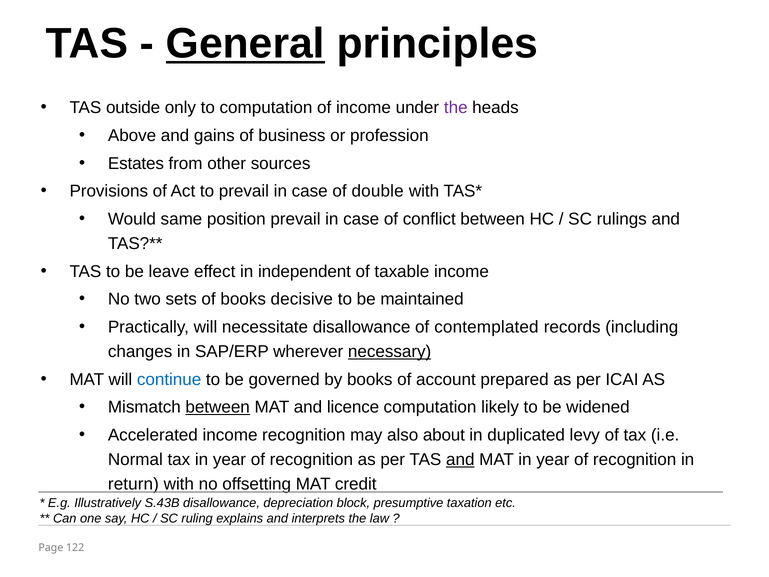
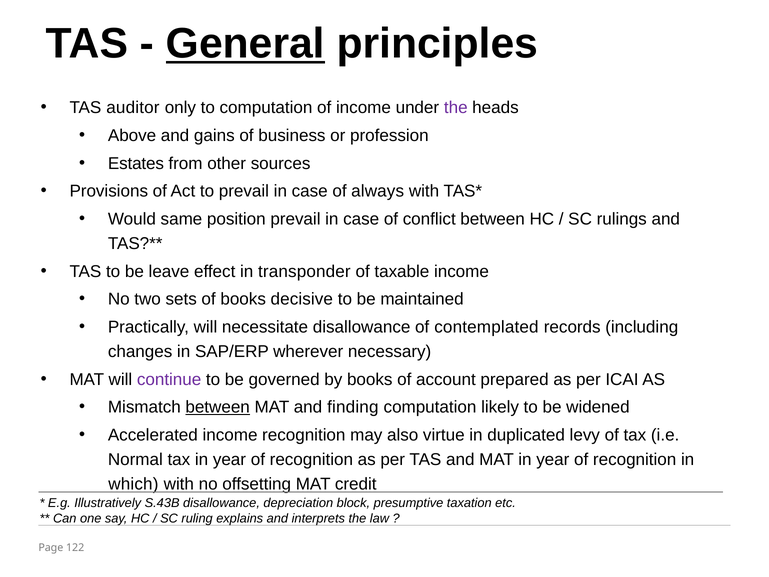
outside: outside -> auditor
double: double -> always
independent: independent -> transponder
necessary underline: present -> none
continue colour: blue -> purple
licence: licence -> finding
about: about -> virtue
and at (460, 459) underline: present -> none
return: return -> which
